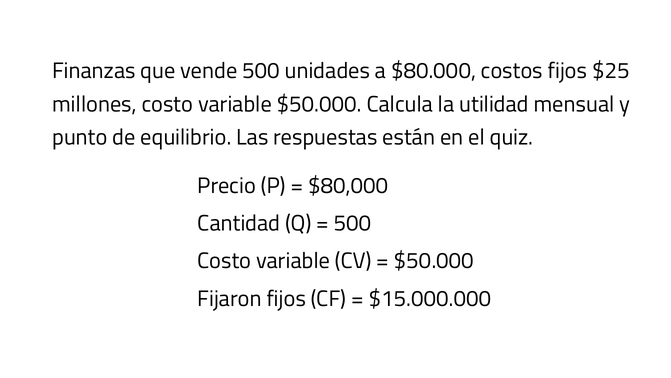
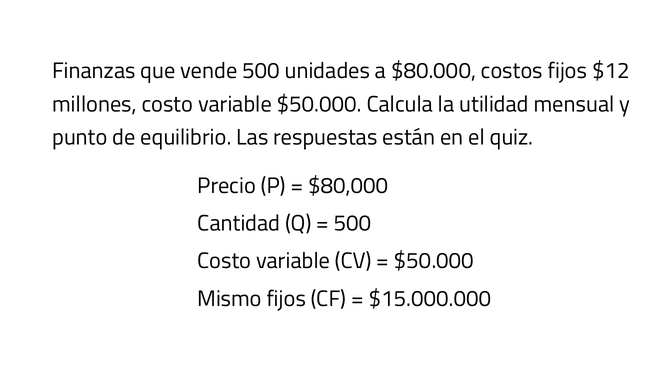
$25: $25 -> $12
Fijaron: Fijaron -> Mismo
